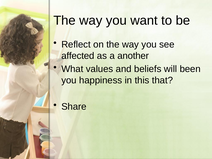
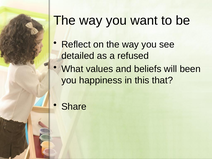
affected: affected -> detailed
another: another -> refused
